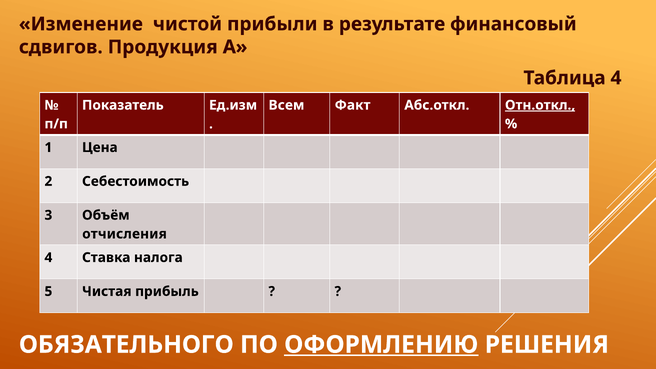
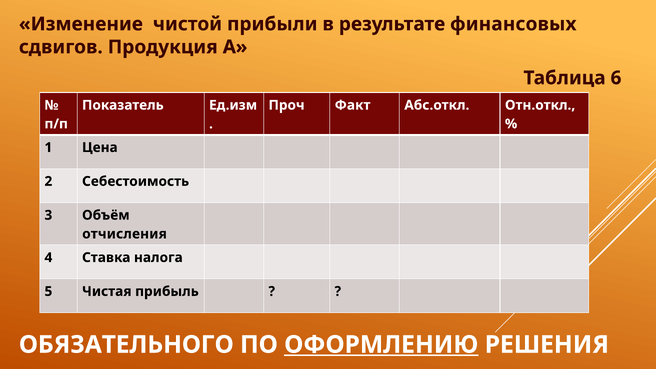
финансовый: финансовый -> финансовых
Таблица 4: 4 -> 6
Всем: Всем -> Проч
Отн.откл underline: present -> none
